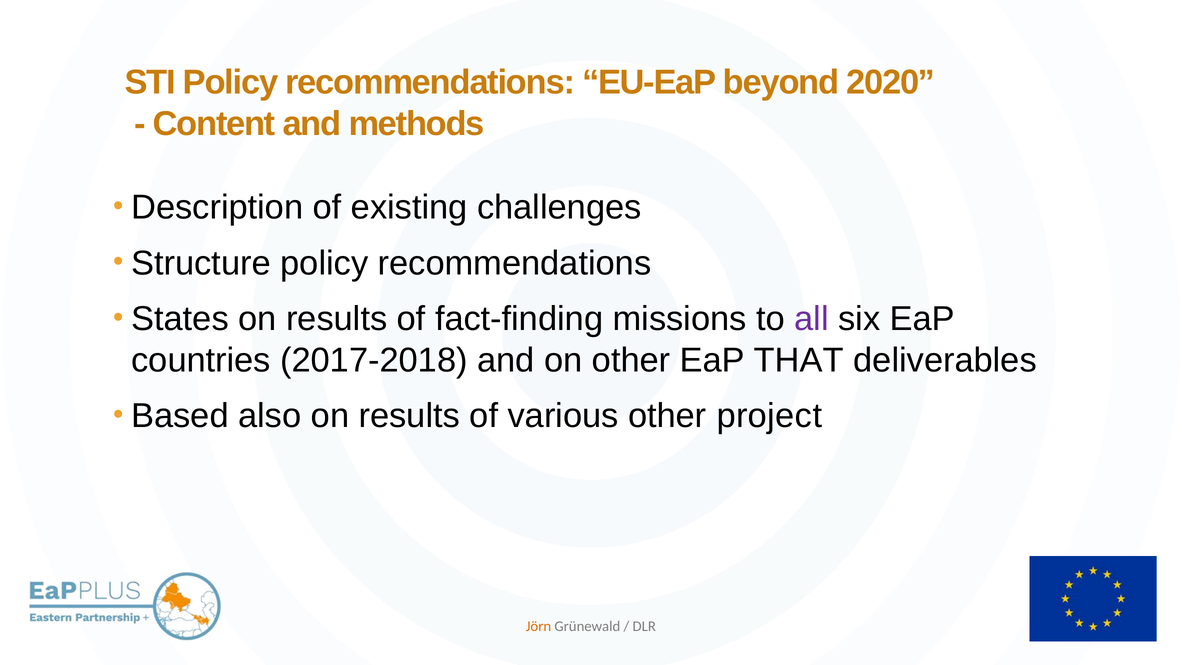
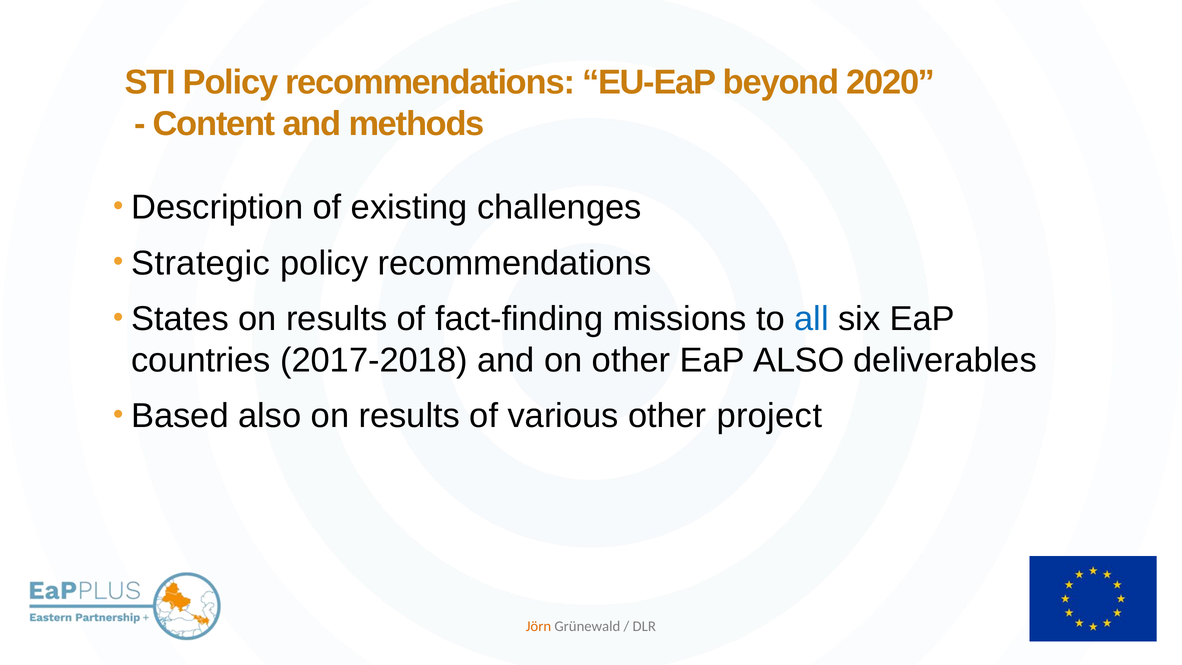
Structure: Structure -> Strategic
all colour: purple -> blue
EaP THAT: THAT -> ALSO
